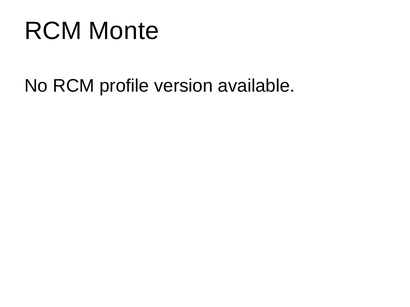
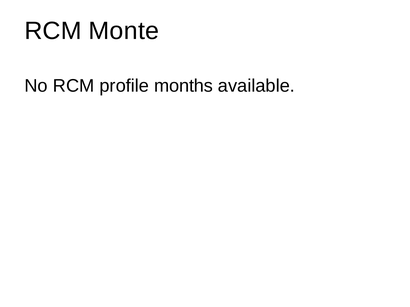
version: version -> months
